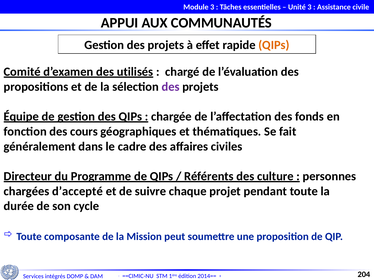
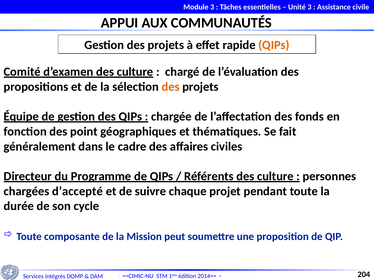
d’examen des utilisés: utilisés -> culture
des at (171, 87) colour: purple -> orange
cours: cours -> point
